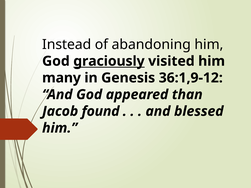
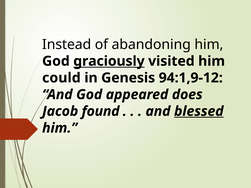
many: many -> could
36:1,9-12: 36:1,9-12 -> 94:1,9-12
than: than -> does
blessed underline: none -> present
